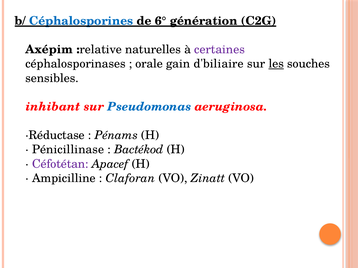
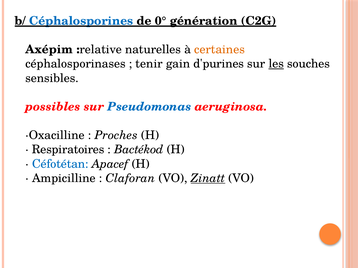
6°: 6° -> 0°
certaines colour: purple -> orange
orale: orale -> tenir
d'biliaire: d'biliaire -> d'purines
inhibant: inhibant -> possibles
·Réductase: ·Réductase -> ·Oxacilline
Pénams: Pénams -> Proches
Pénicillinase: Pénicillinase -> Respiratoires
Céfotétan colour: purple -> blue
Zinatt underline: none -> present
